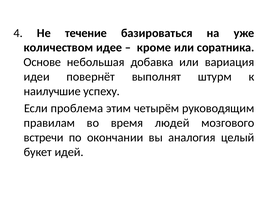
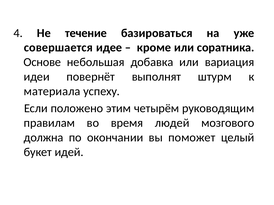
количеством: количеством -> совершается
наилучшие: наилучшие -> материала
проблема: проблема -> положено
встречи: встречи -> должна
аналогия: аналогия -> поможет
